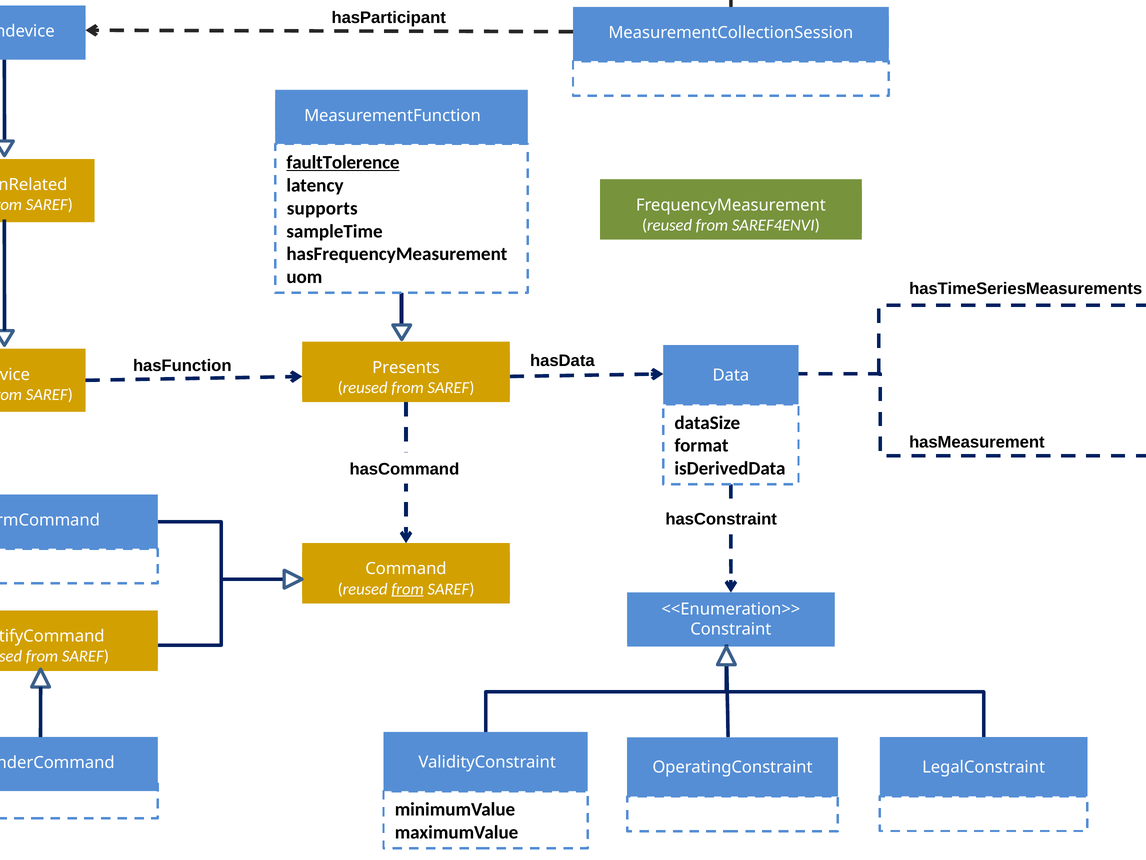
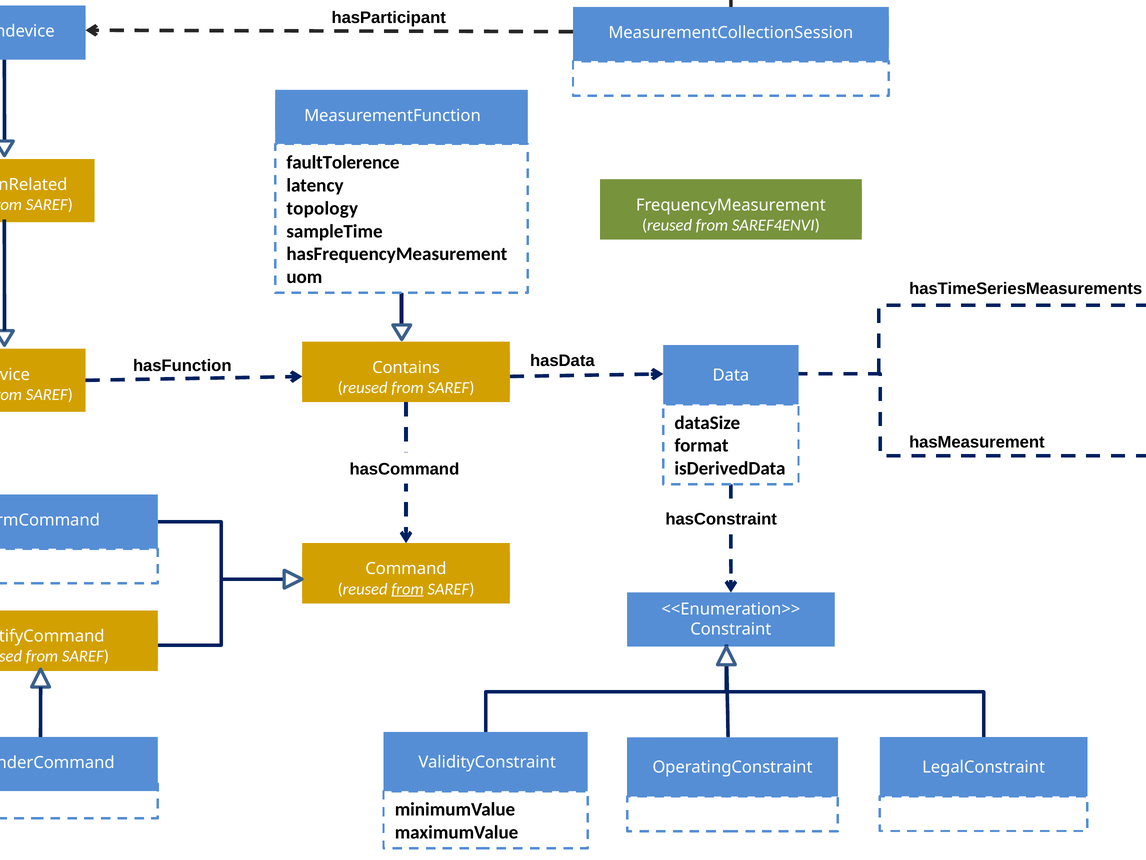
faultTolerence underline: present -> none
supports: supports -> topology
Presents: Presents -> Contains
